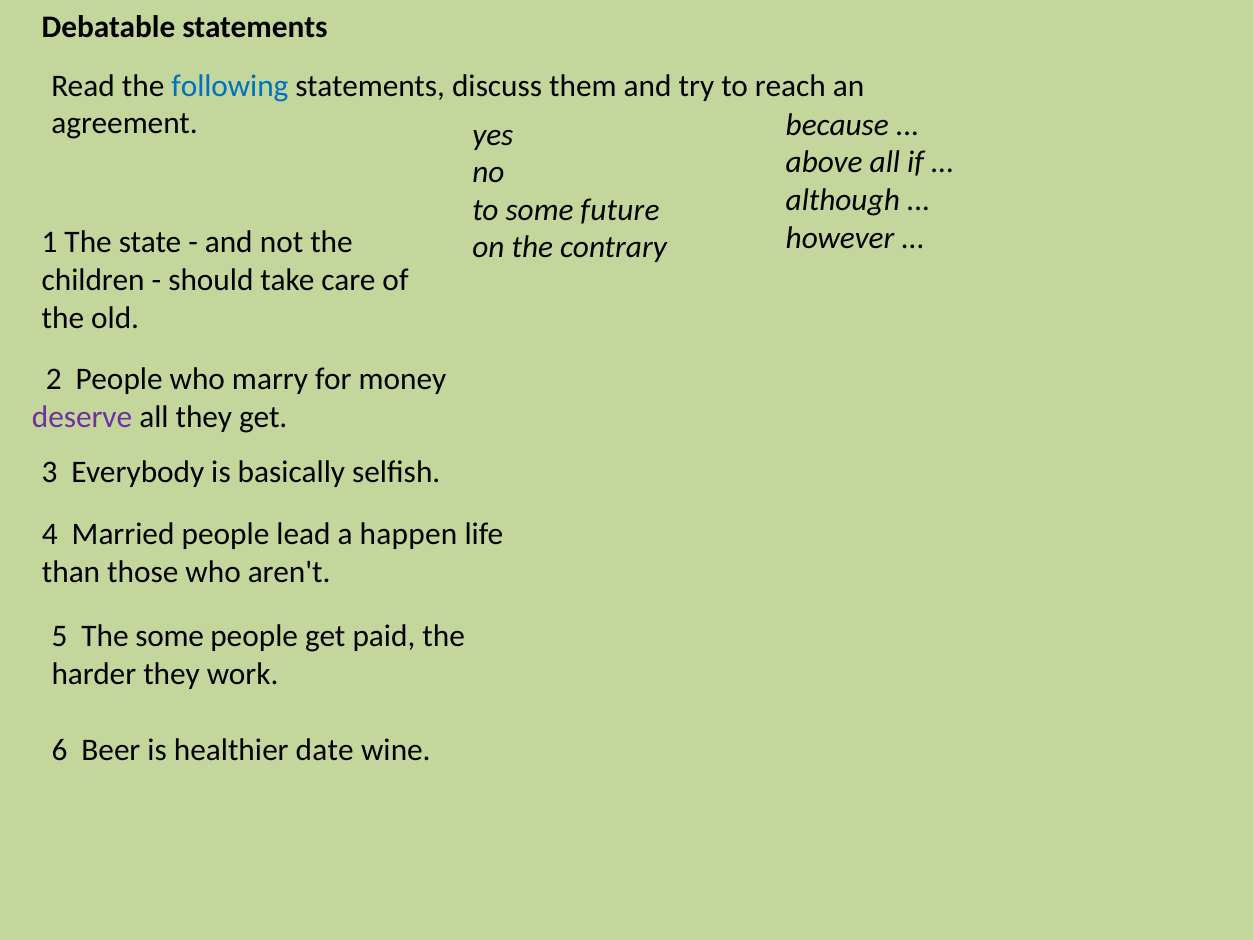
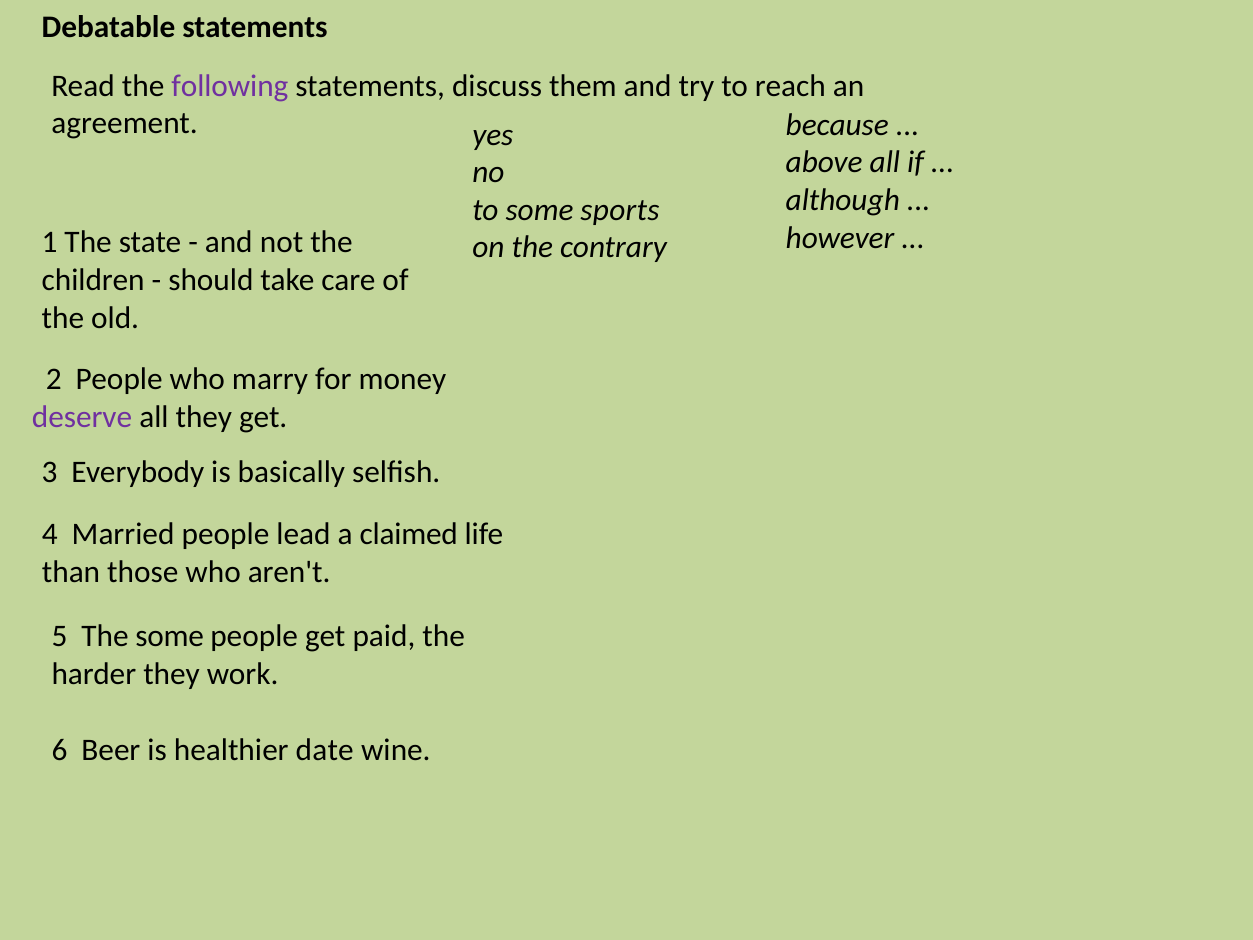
following colour: blue -> purple
future: future -> sports
happen: happen -> claimed
